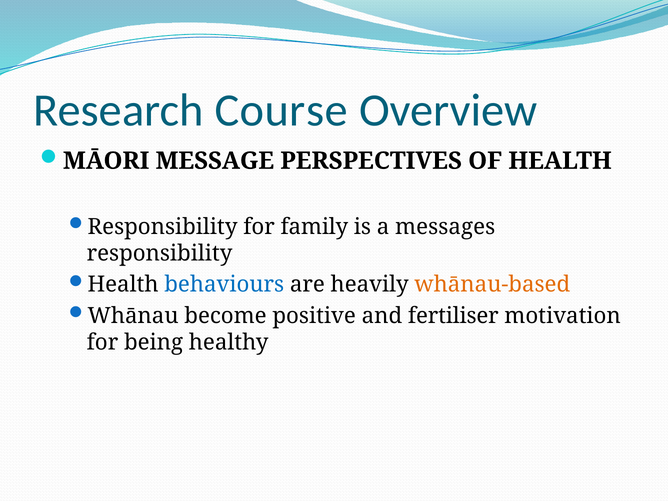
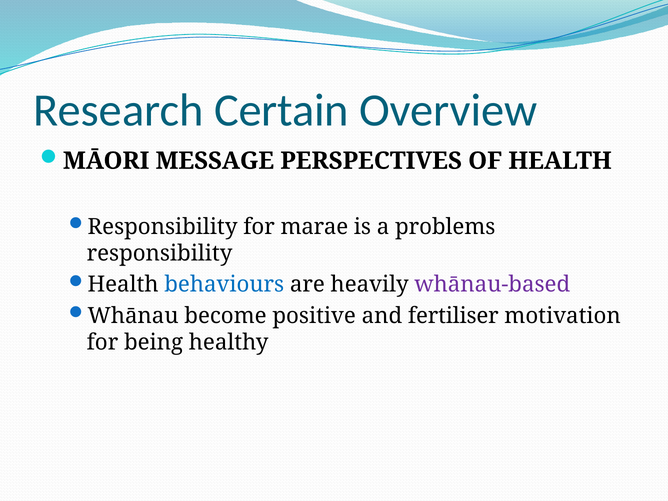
Course: Course -> Certain
family: family -> marae
messages: messages -> problems
whānau-based colour: orange -> purple
